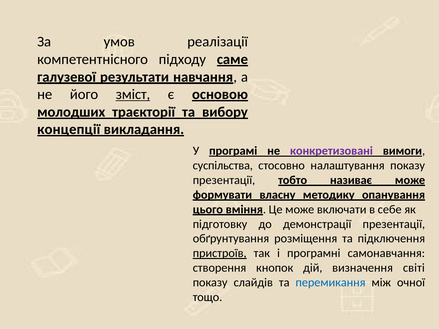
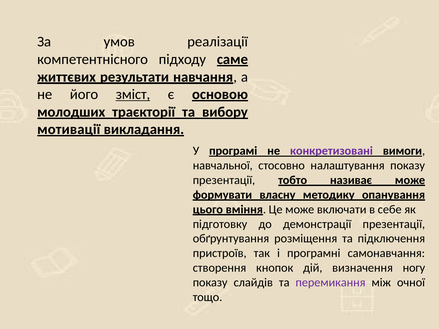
галузевої: галузевої -> життєвих
концепції: концепції -> мотивації
суспільства: суспільства -> навчальної
пристроїв underline: present -> none
світі: світі -> ногу
перемикання colour: blue -> purple
